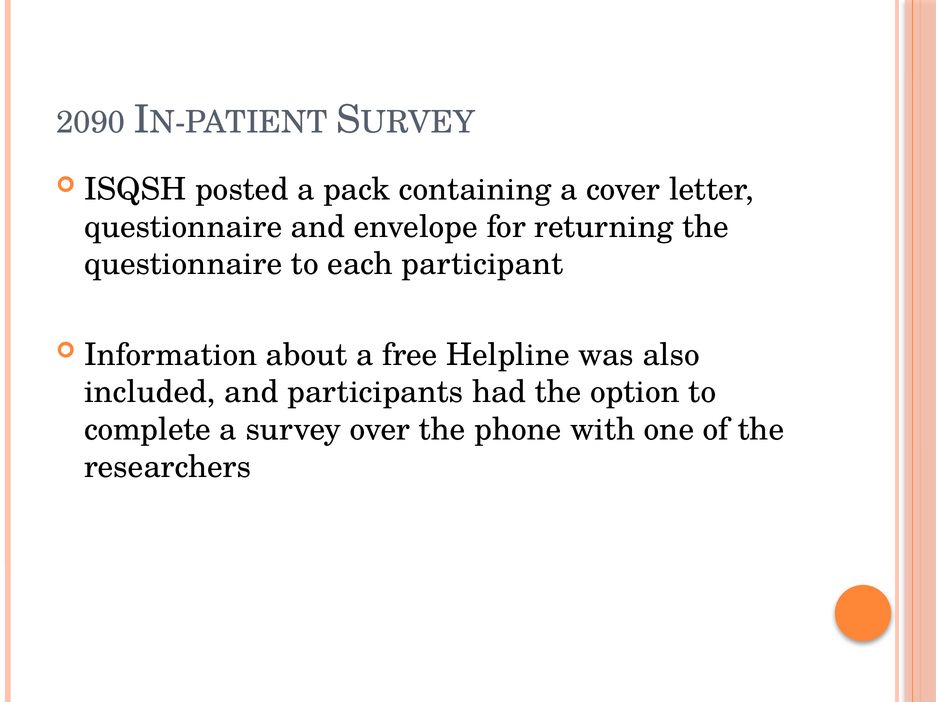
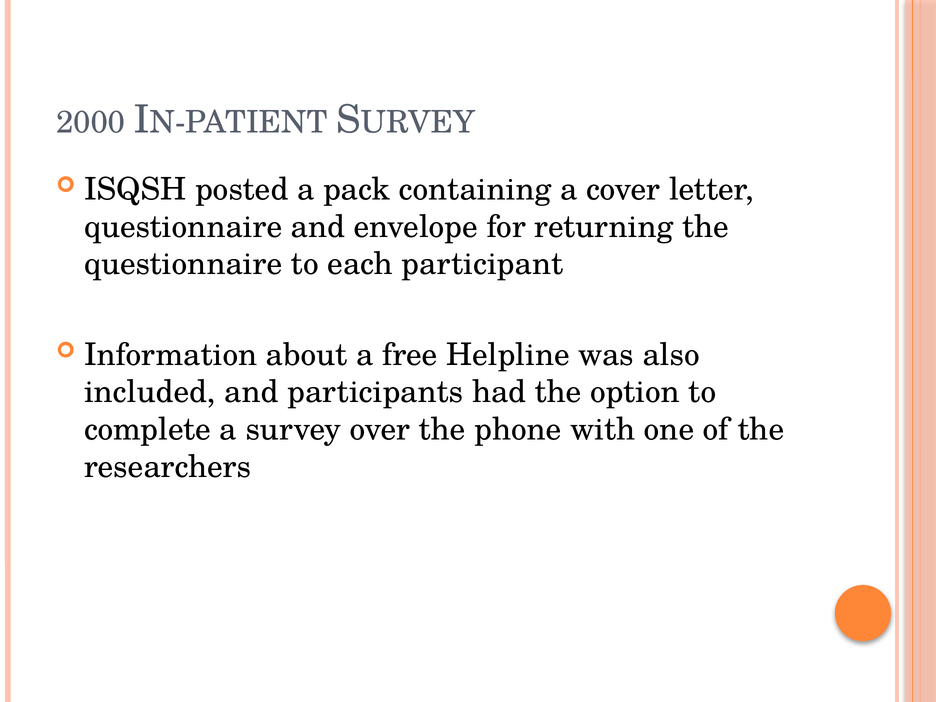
2090: 2090 -> 2000
